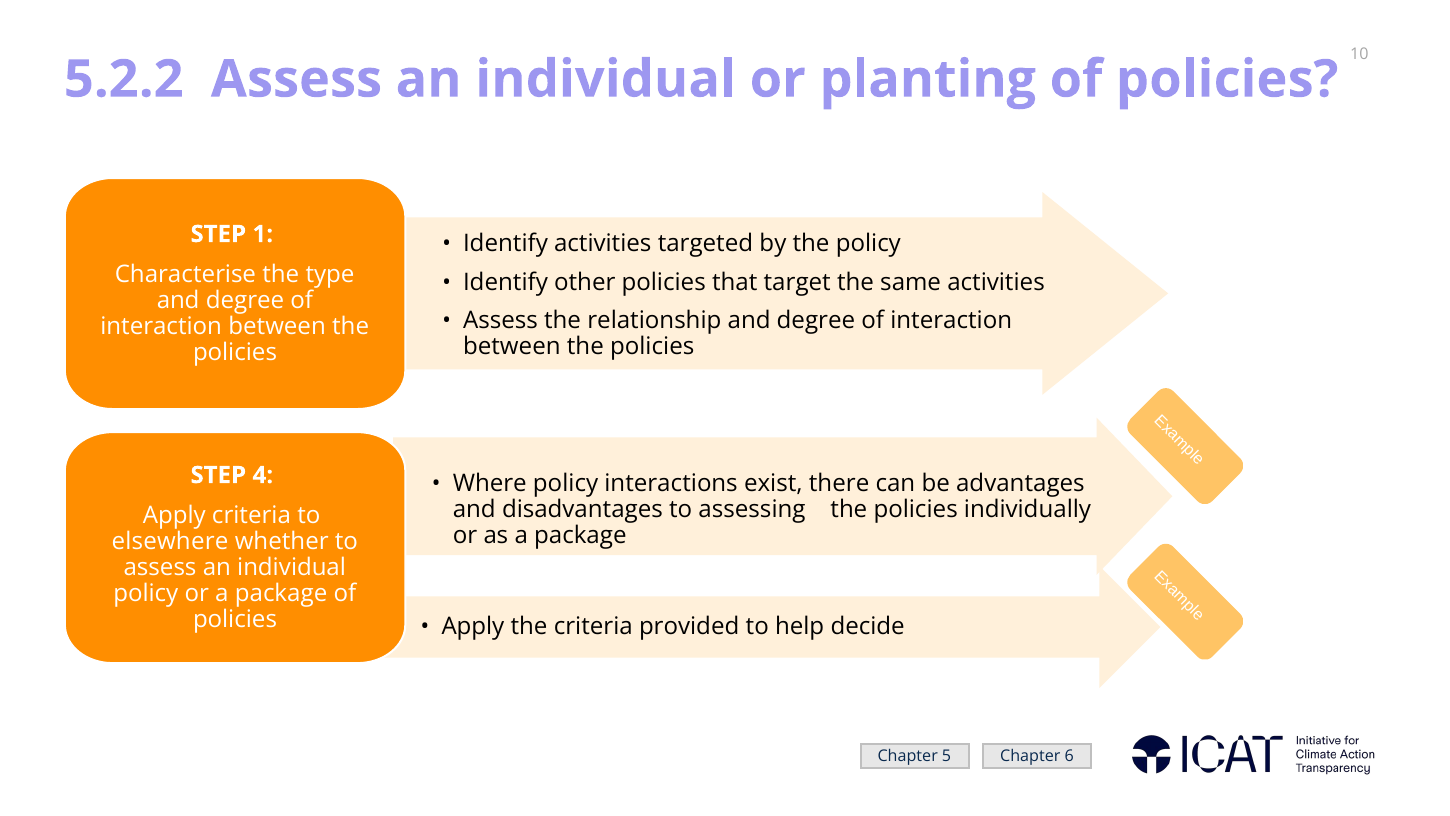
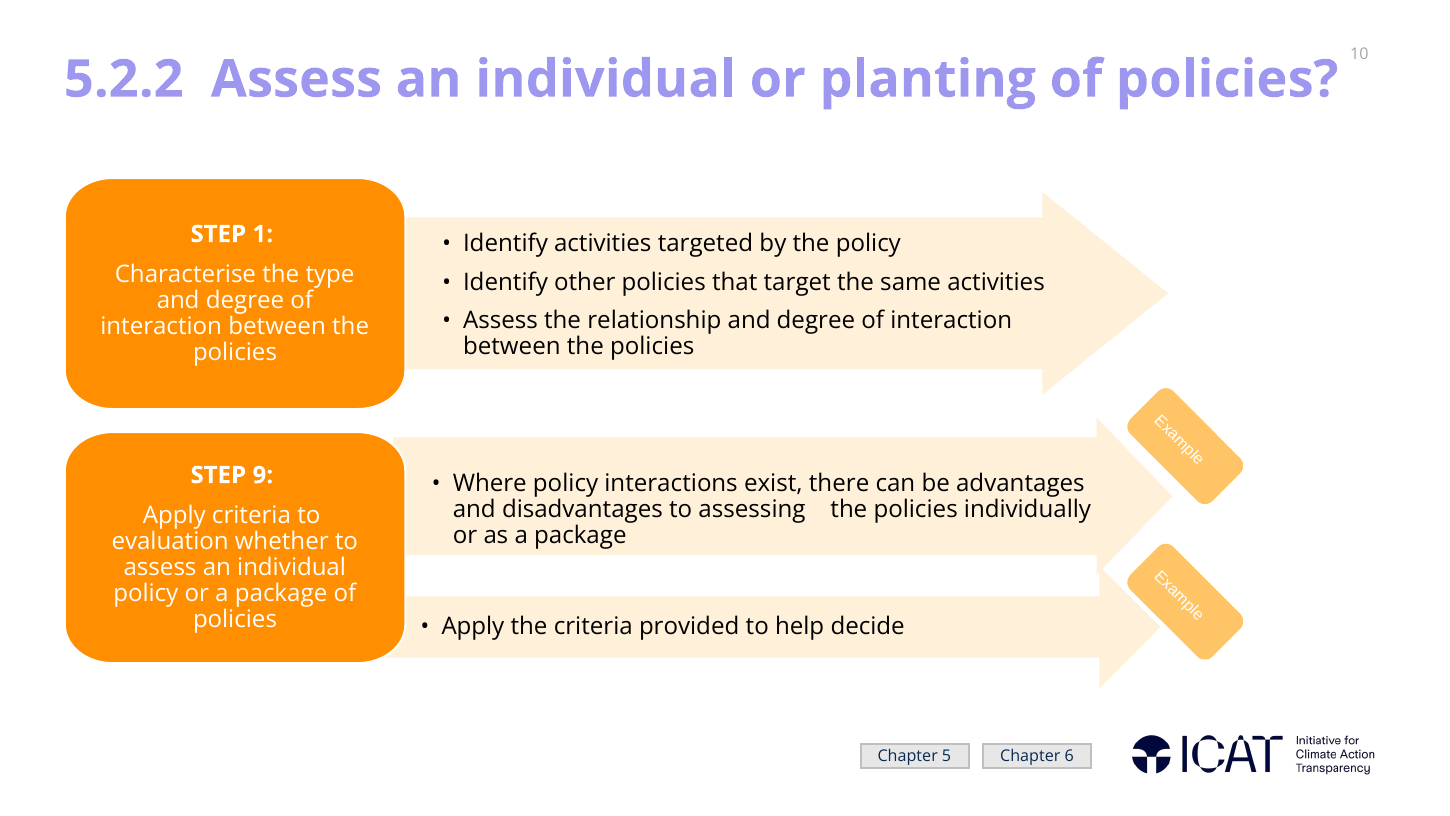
4: 4 -> 9
elsewhere: elsewhere -> evaluation
